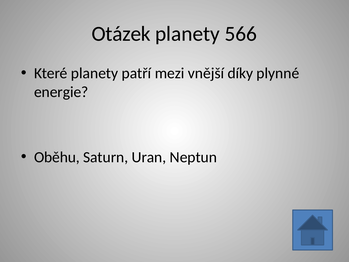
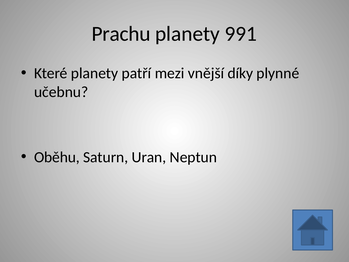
Otázek: Otázek -> Prachu
566: 566 -> 991
energie: energie -> učebnu
